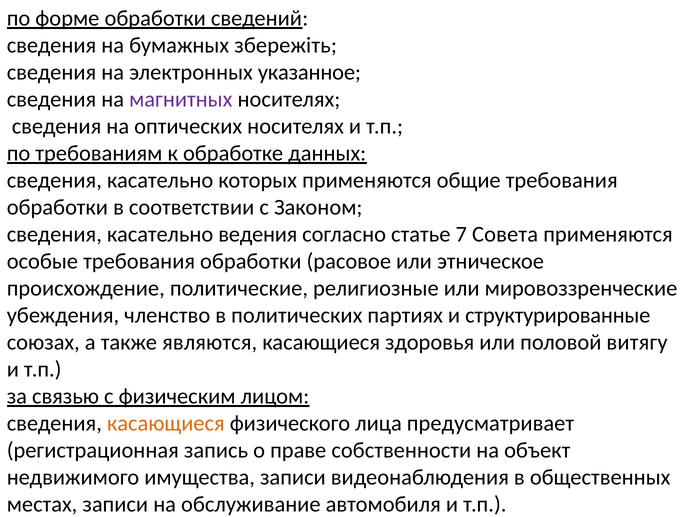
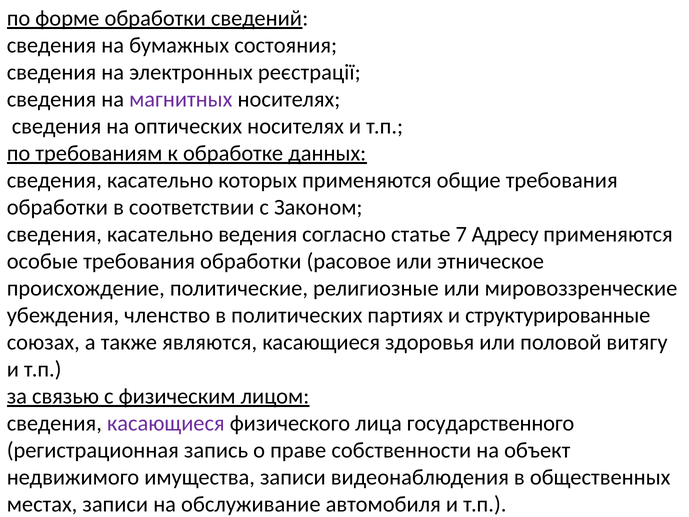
збережіть: збережіть -> состояния
указанное: указанное -> реєстрації
Совета: Совета -> Адресу
касающиеся at (166, 423) colour: orange -> purple
предусматривает: предусматривает -> государственного
